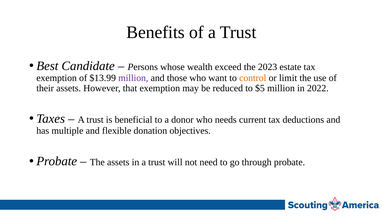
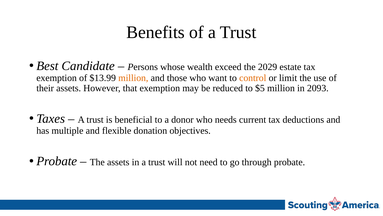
2023: 2023 -> 2029
million at (133, 78) colour: purple -> orange
2022: 2022 -> 2093
